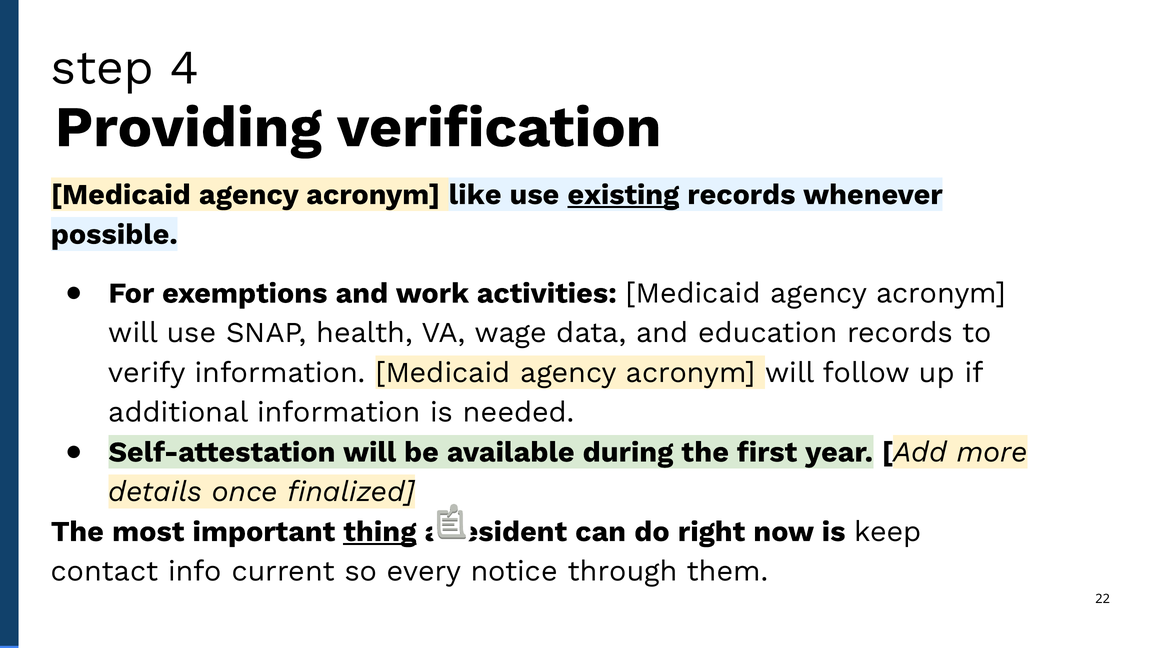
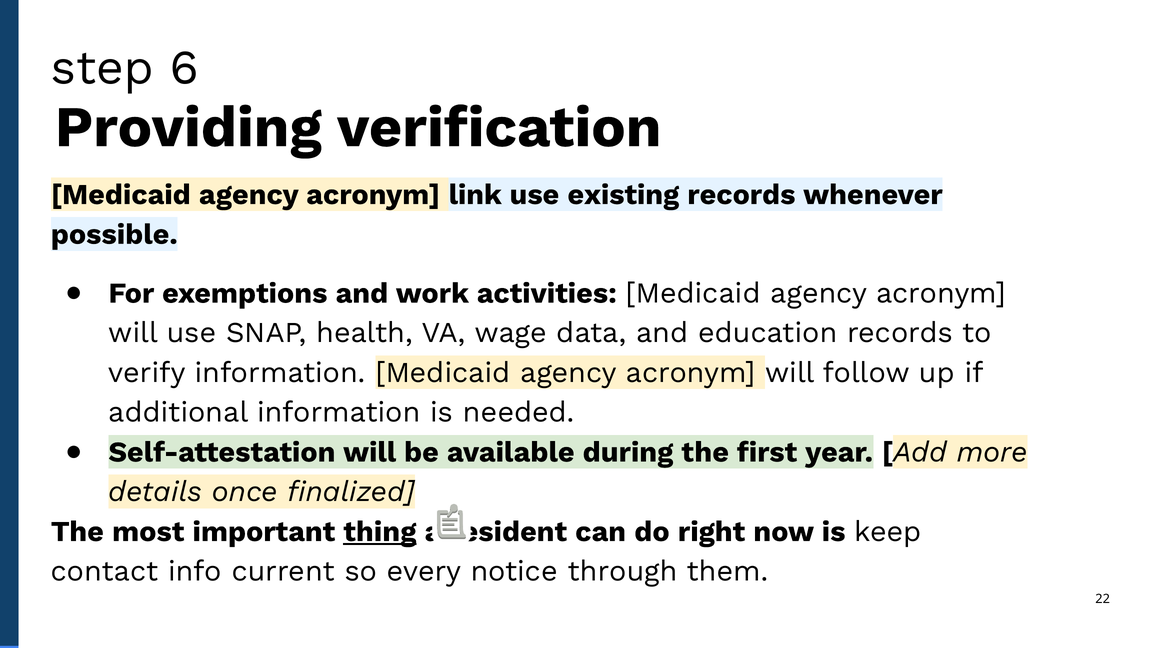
4: 4 -> 6
like: like -> link
existing underline: present -> none
